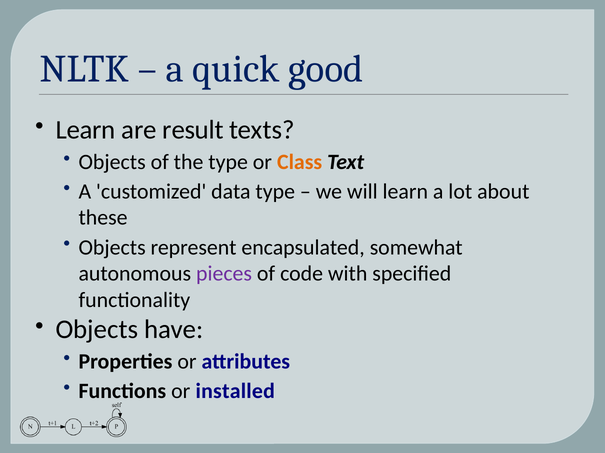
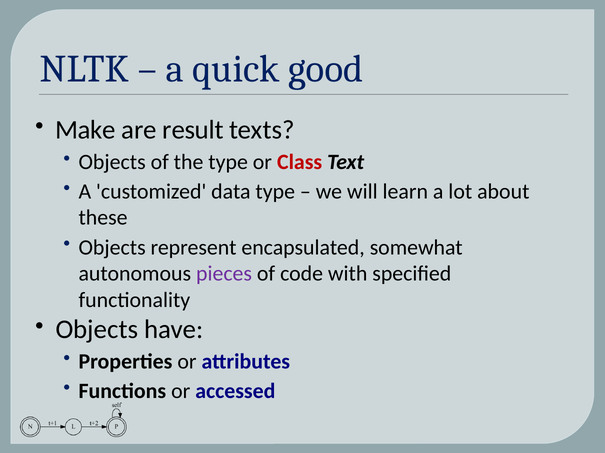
Learn at (85, 130): Learn -> Make
Class colour: orange -> red
installed: installed -> accessed
